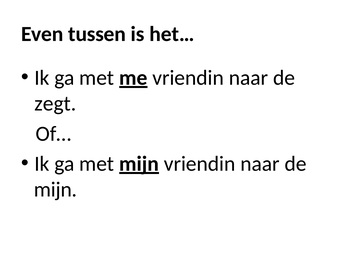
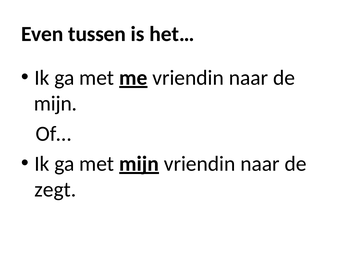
zegt at (55, 104): zegt -> mijn
mijn at (55, 190): mijn -> zegt
